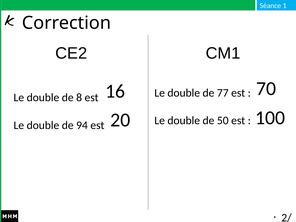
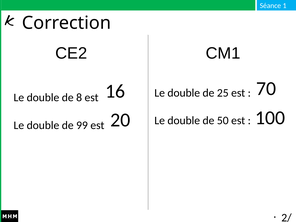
77: 77 -> 25
94: 94 -> 99
